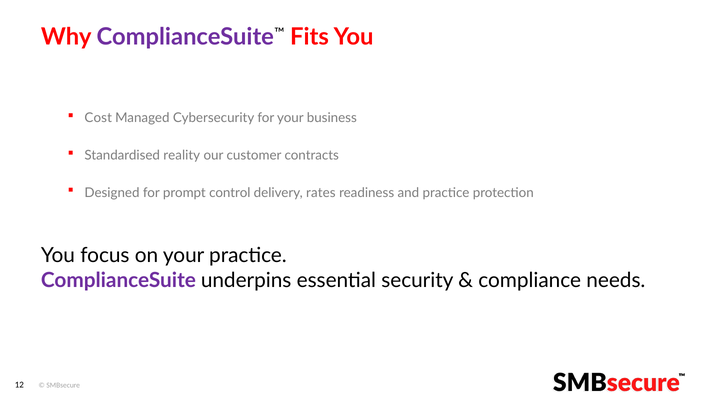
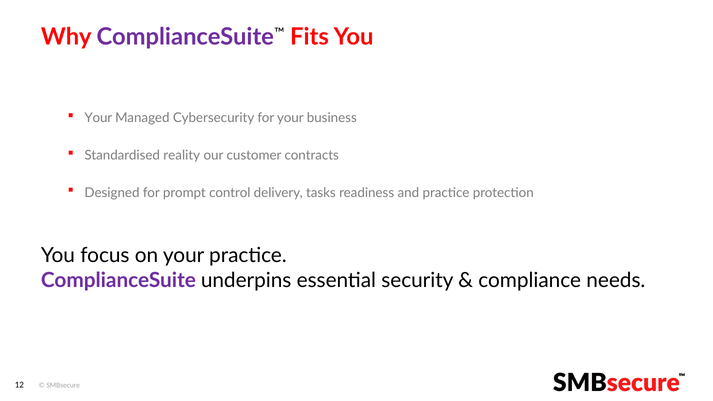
Cost at (98, 118): Cost -> Your
rates: rates -> tasks
